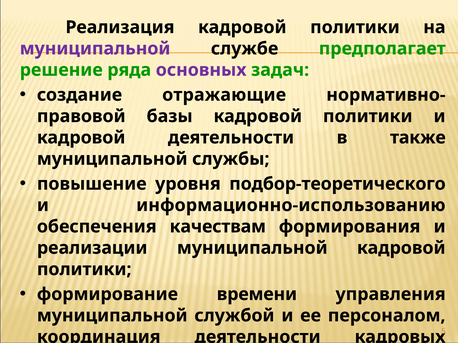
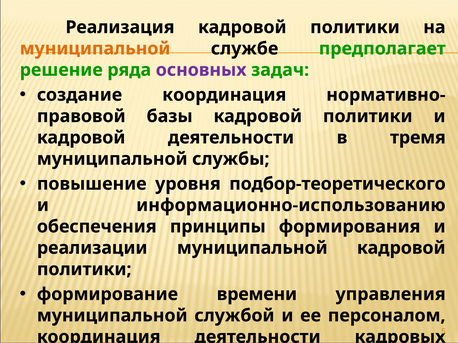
муниципальной at (95, 49) colour: purple -> orange
создание отражающие: отражающие -> координация
также: также -> тремя
качествам: качествам -> принципы
